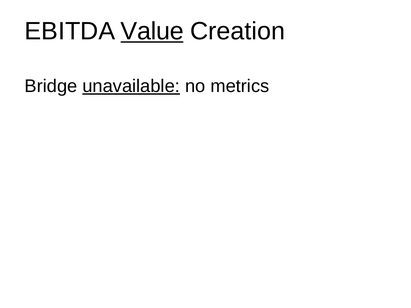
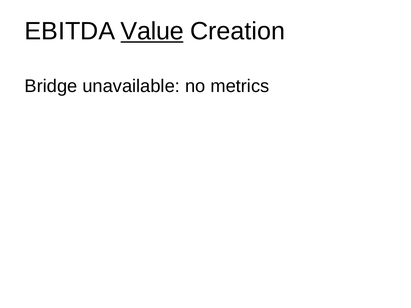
unavailable underline: present -> none
